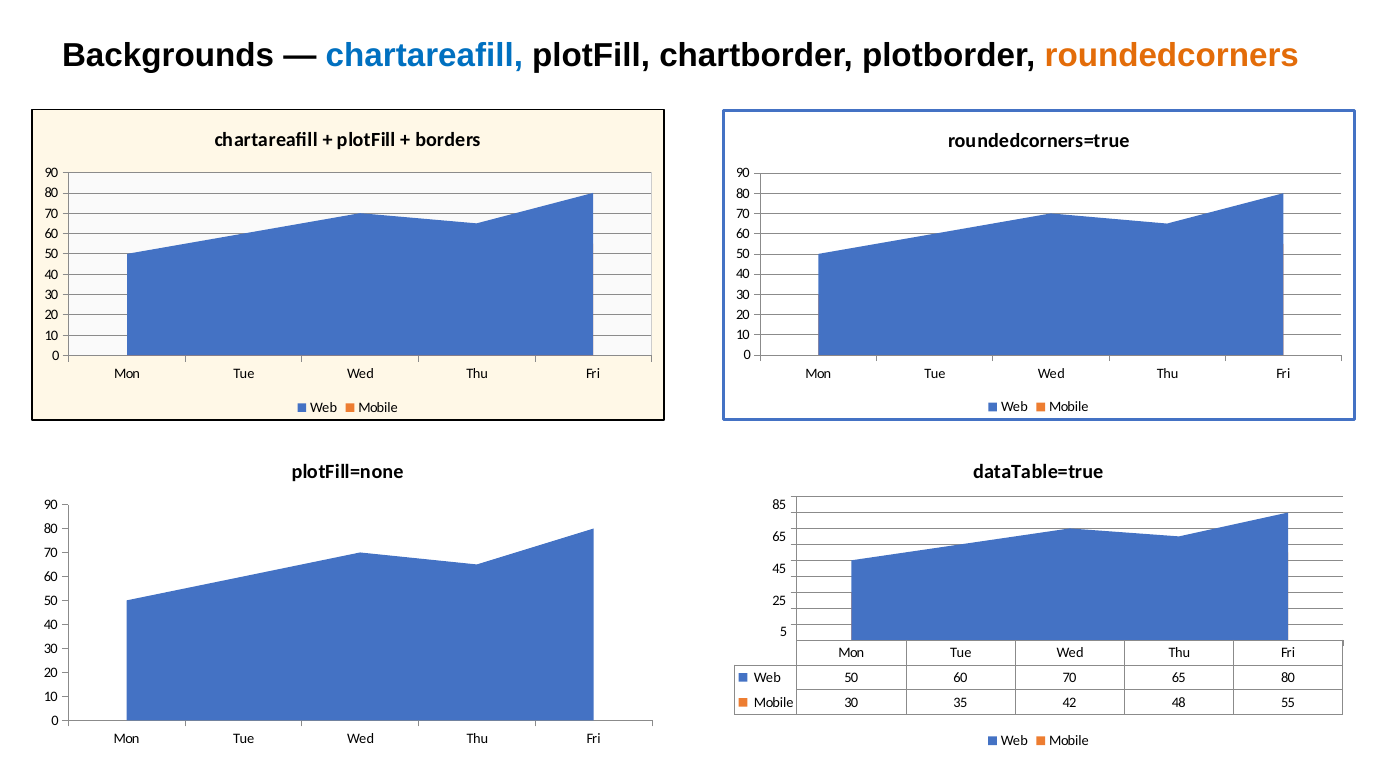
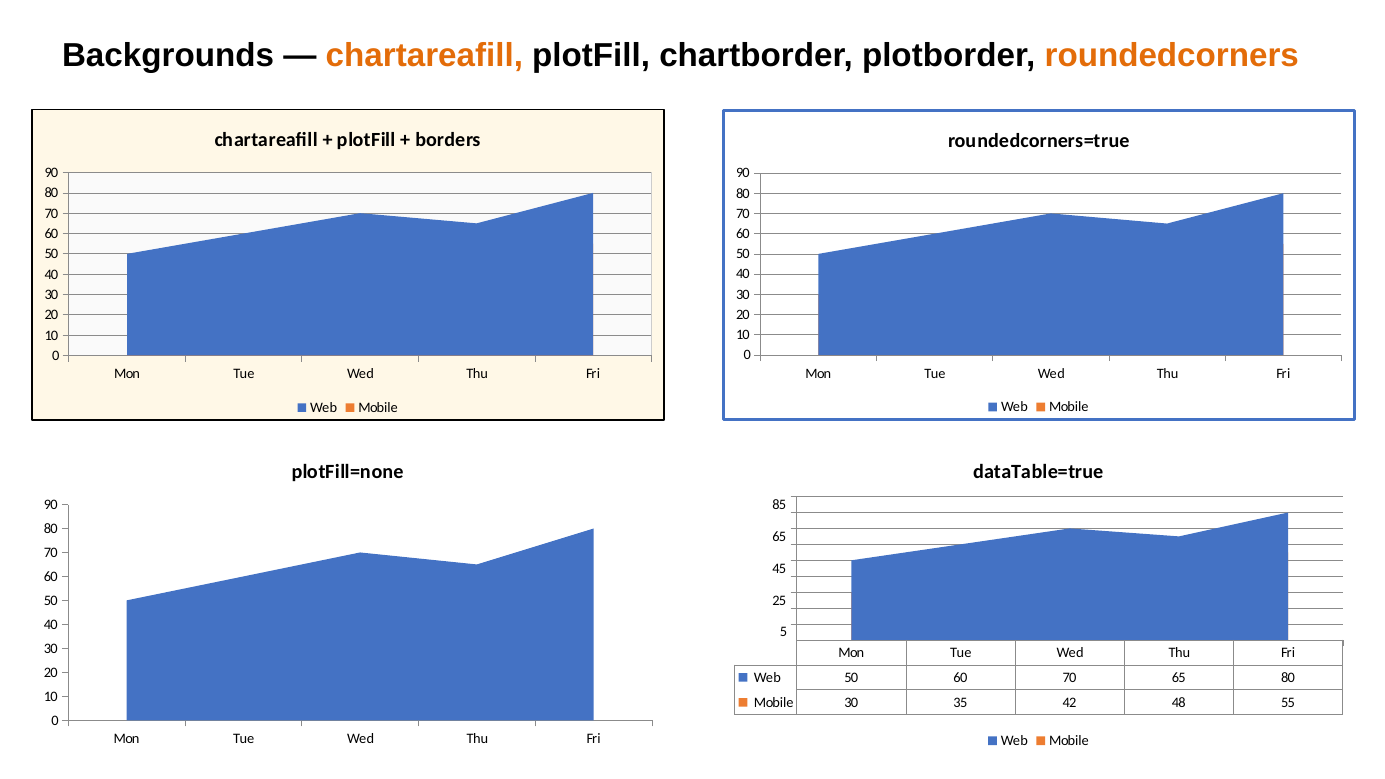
chartareafill at (424, 55) colour: blue -> orange
